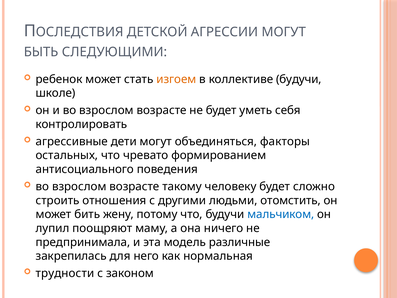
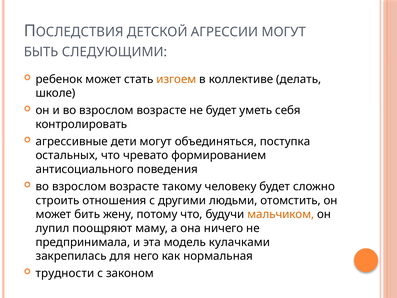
коллективе будучи: будучи -> делать
факторы: факторы -> поступка
мальчиком colour: blue -> orange
различные: различные -> кулачками
